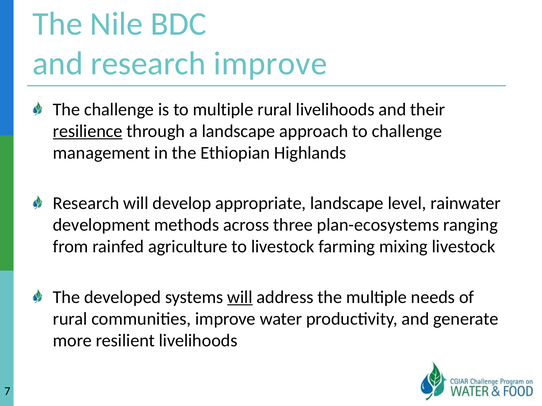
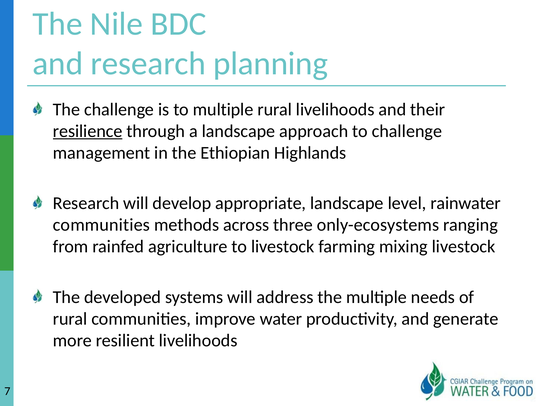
research improve: improve -> planning
development at (102, 225): development -> communities
plan-ecosystems: plan-ecosystems -> only-ecosystems
will at (240, 298) underline: present -> none
